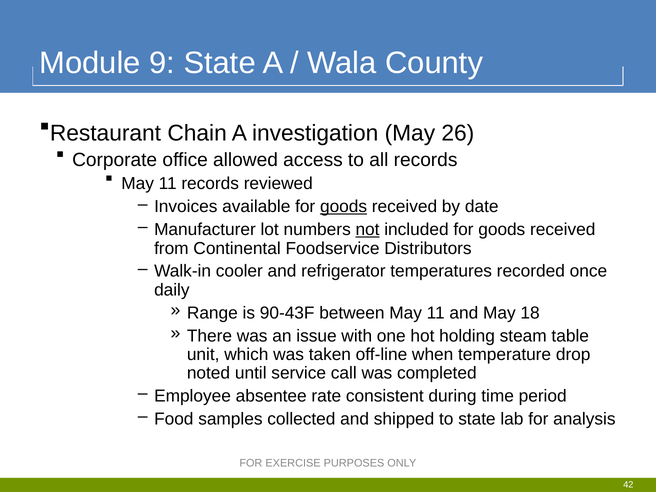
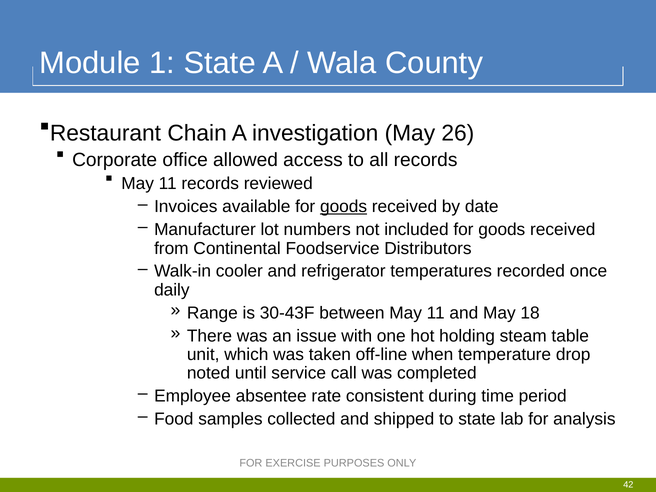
9: 9 -> 1
not underline: present -> none
90-43F: 90-43F -> 30-43F
